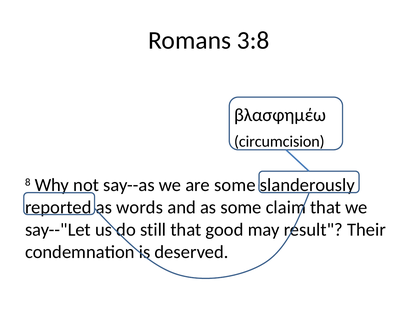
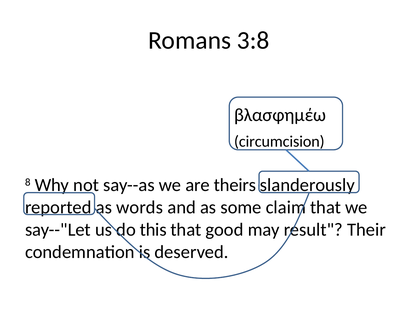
are some: some -> theirs
still: still -> this
